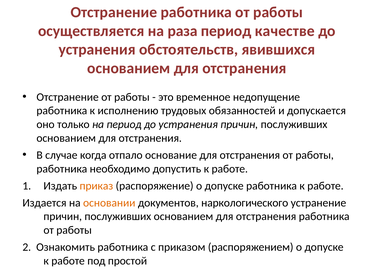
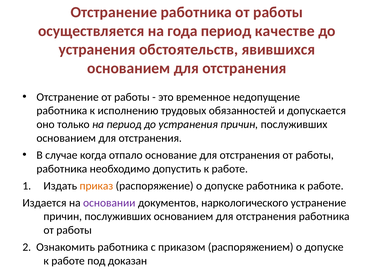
раза: раза -> года
основании colour: orange -> purple
простой: простой -> доказан
